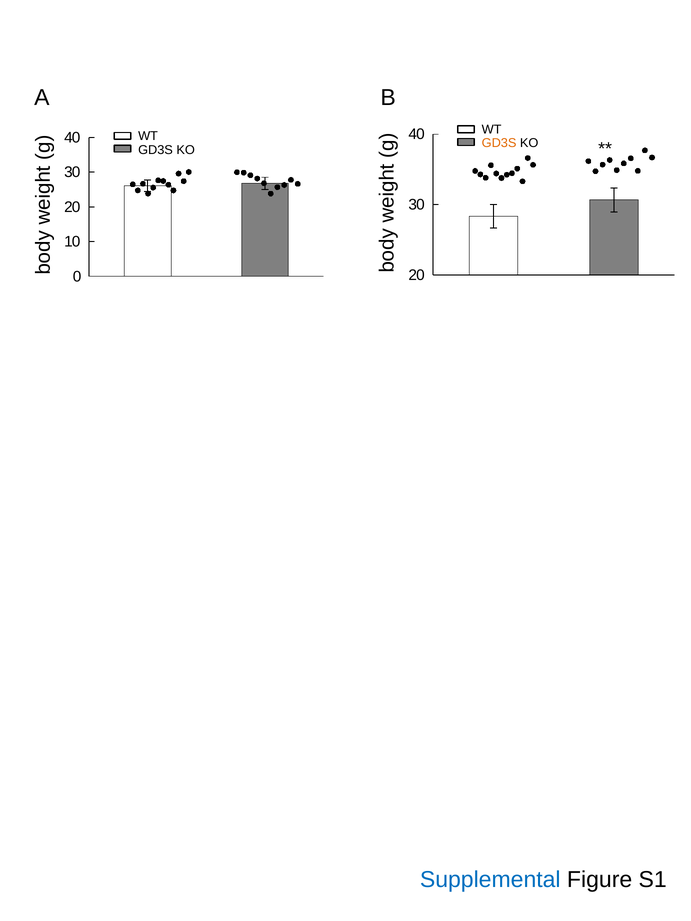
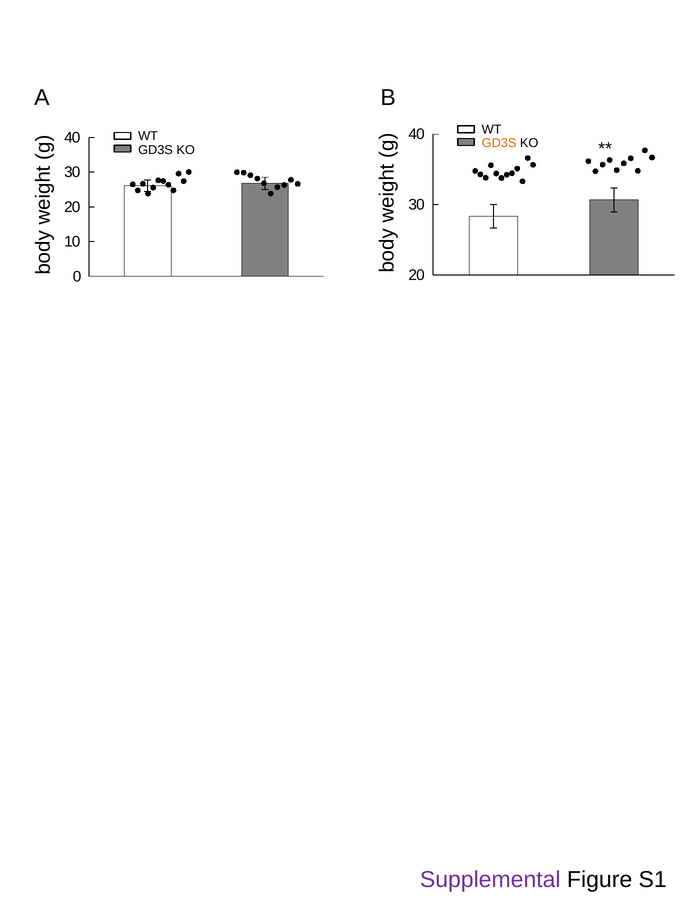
Supplemental colour: blue -> purple
